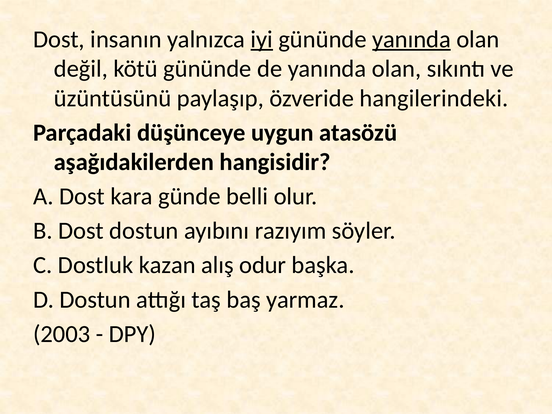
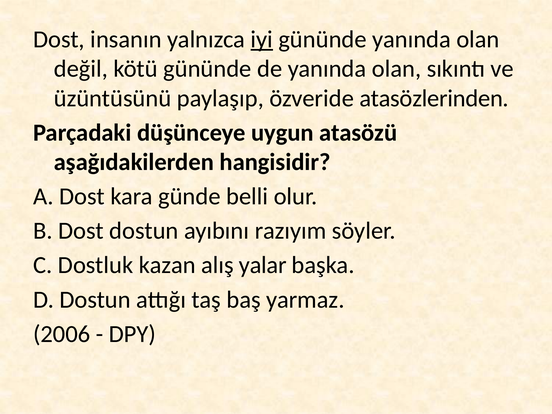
yanında at (412, 39) underline: present -> none
hangilerindeki: hangilerindeki -> atasözlerinden
odur: odur -> yalar
2003: 2003 -> 2006
